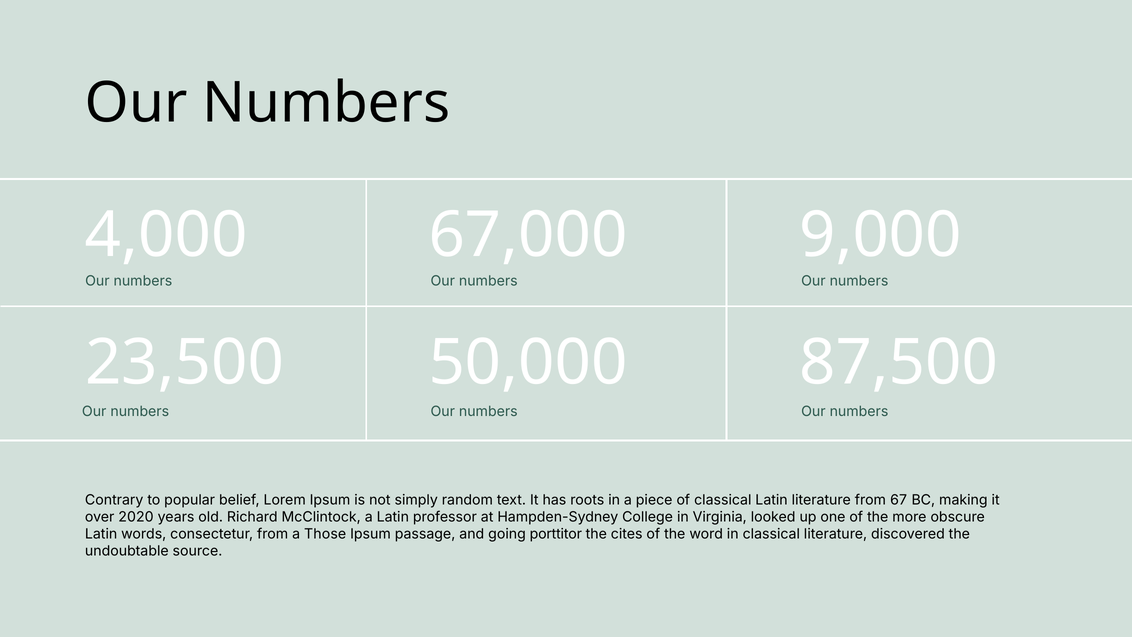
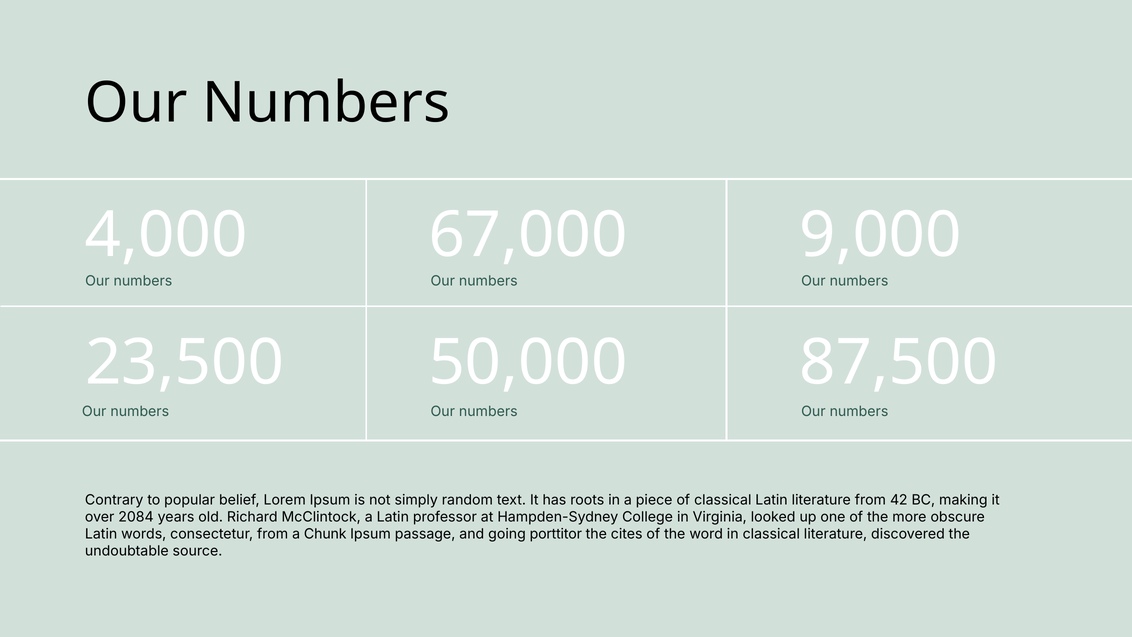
67: 67 -> 42
2020: 2020 -> 2084
Those: Those -> Chunk
